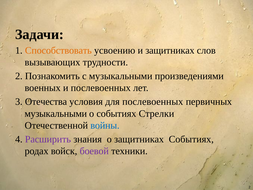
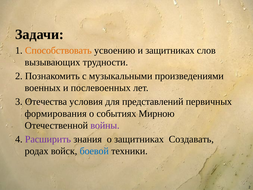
для послевоенных: послевоенных -> представлений
музыкальными at (56, 113): музыкальными -> формирования
Стрелки: Стрелки -> Мирною
войны colour: blue -> purple
защитниках Событиях: Событиях -> Создавать
боевой colour: purple -> blue
